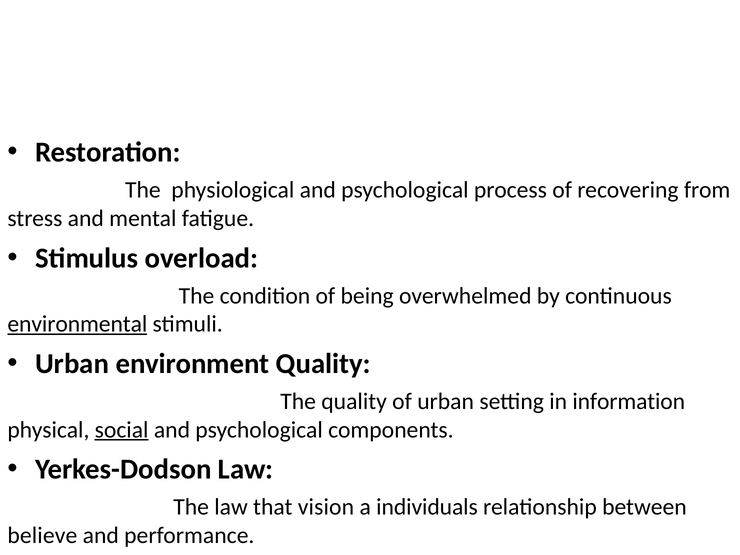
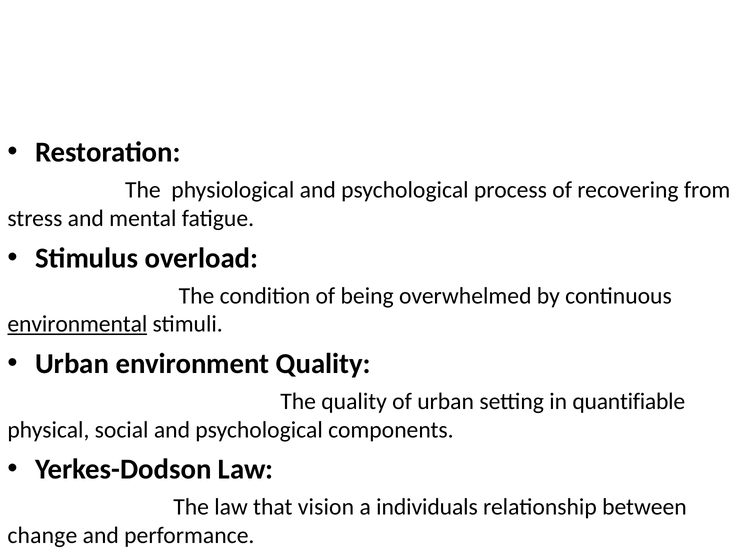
information: information -> quantifiable
social underline: present -> none
believe: believe -> change
